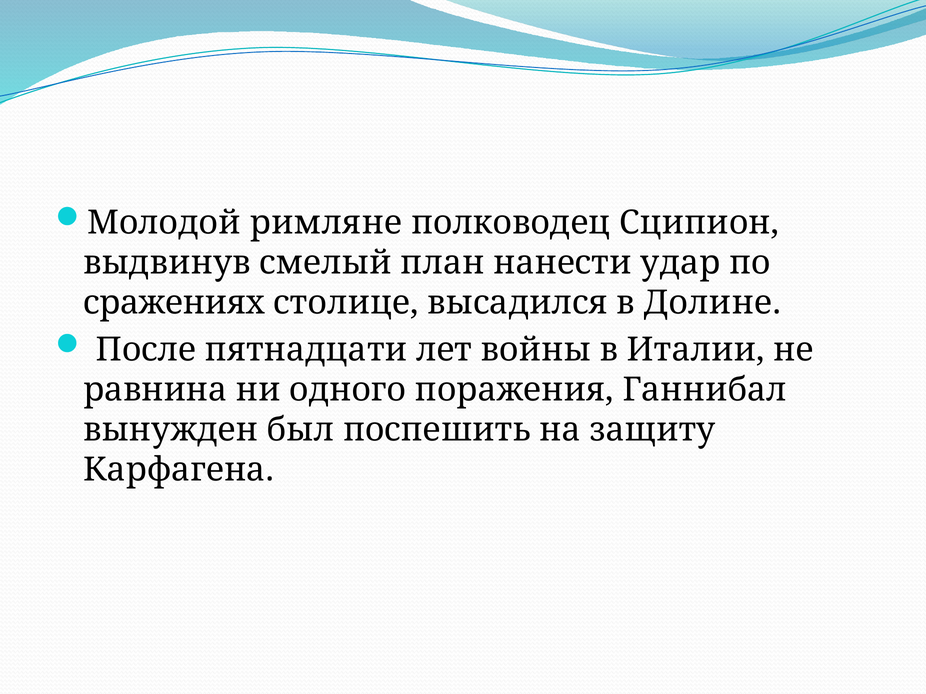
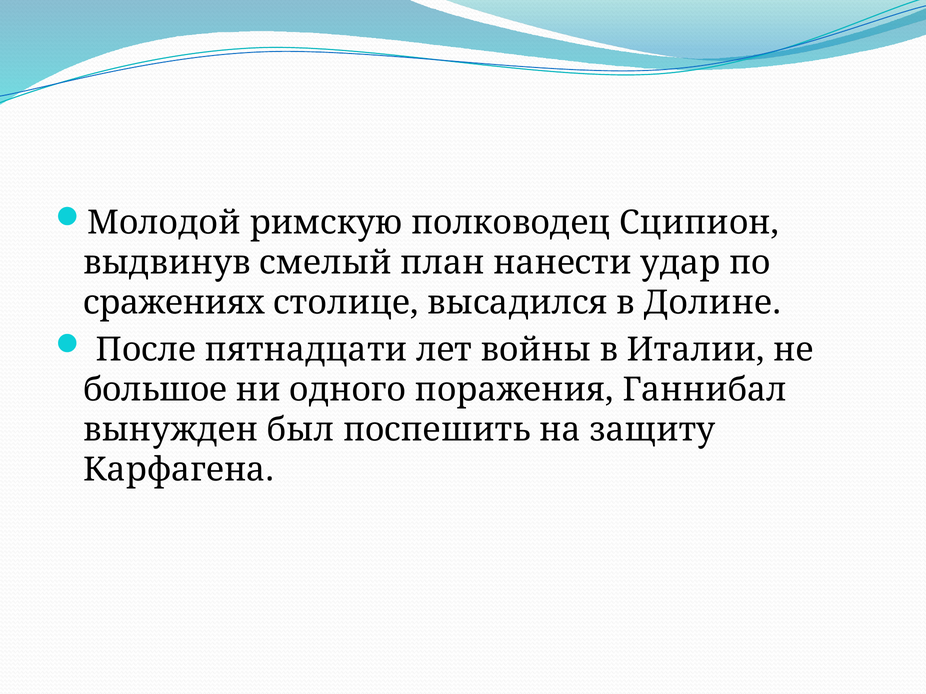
римляне: римляне -> римскую
равнина: равнина -> большое
